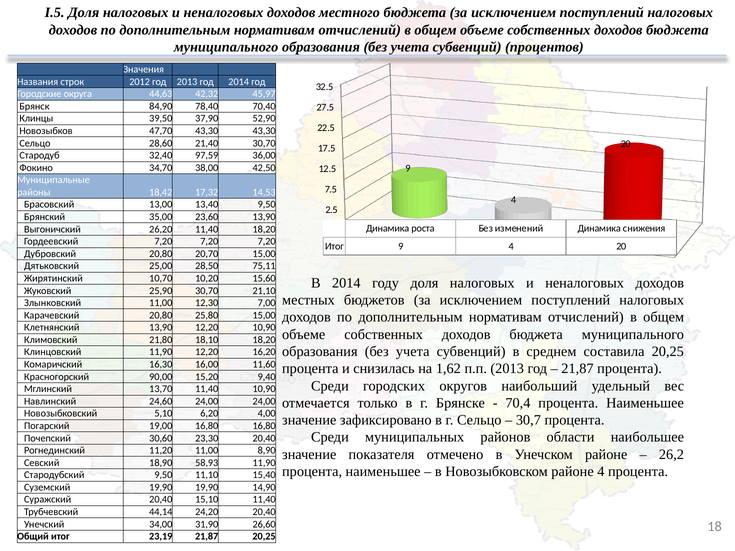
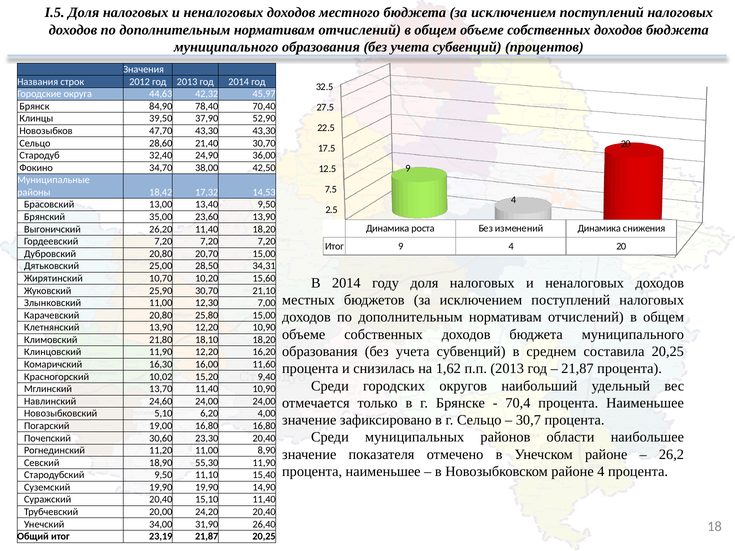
97,59: 97,59 -> 24,90
75,11: 75,11 -> 34,31
90,00: 90,00 -> 10,02
58,93: 58,93 -> 55,30
44,14: 44,14 -> 20,00
26,60: 26,60 -> 26,40
